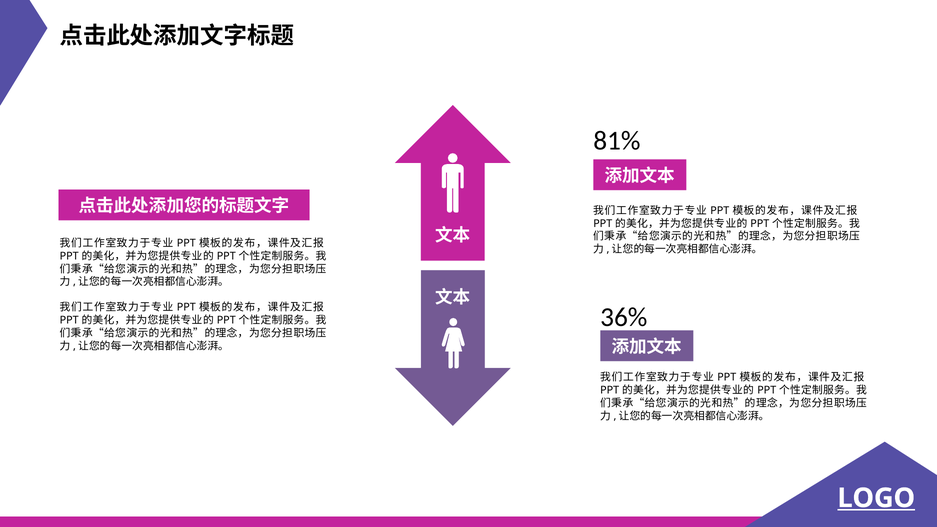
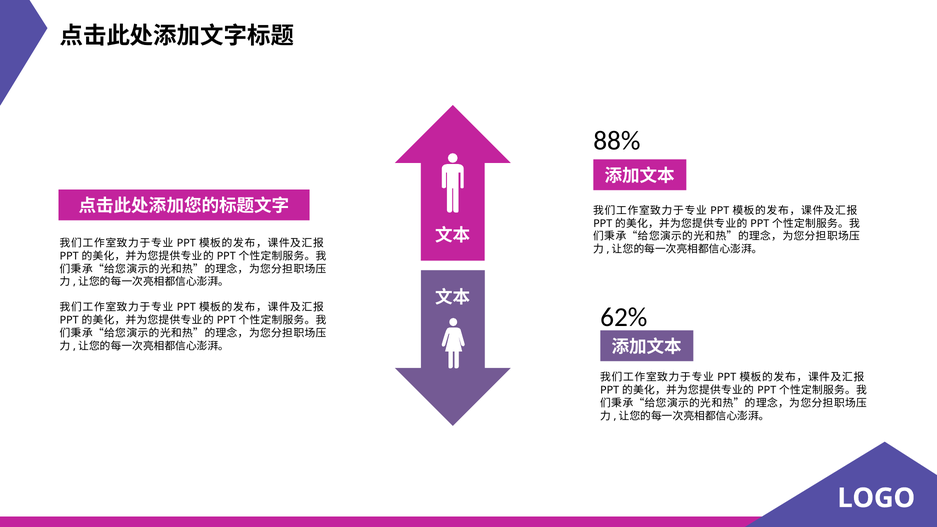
81%: 81% -> 88%
36%: 36% -> 62%
LOGO underline: present -> none
